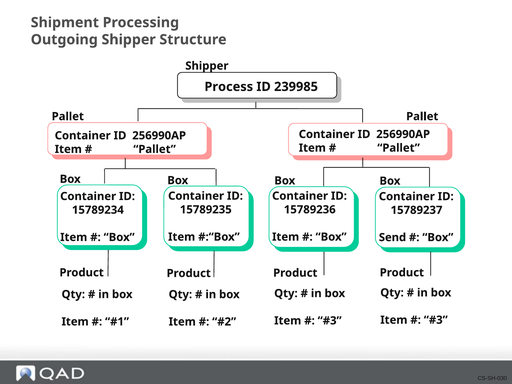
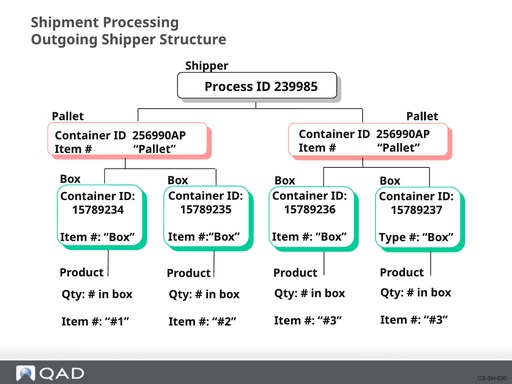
Send: Send -> Type
